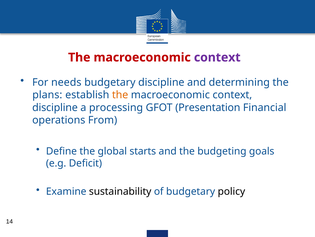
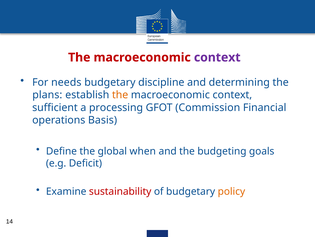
discipline at (55, 107): discipline -> sufficient
Presentation: Presentation -> Commission
From: From -> Basis
starts: starts -> when
sustainability colour: black -> red
policy colour: black -> orange
